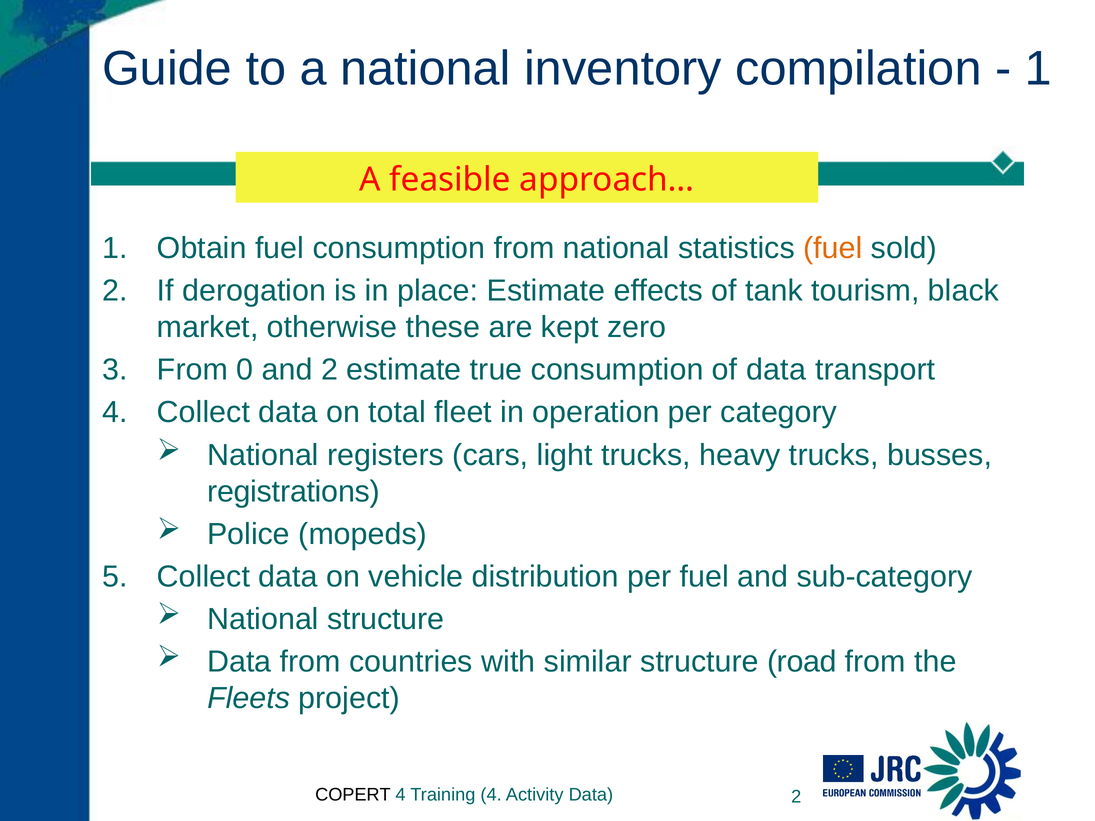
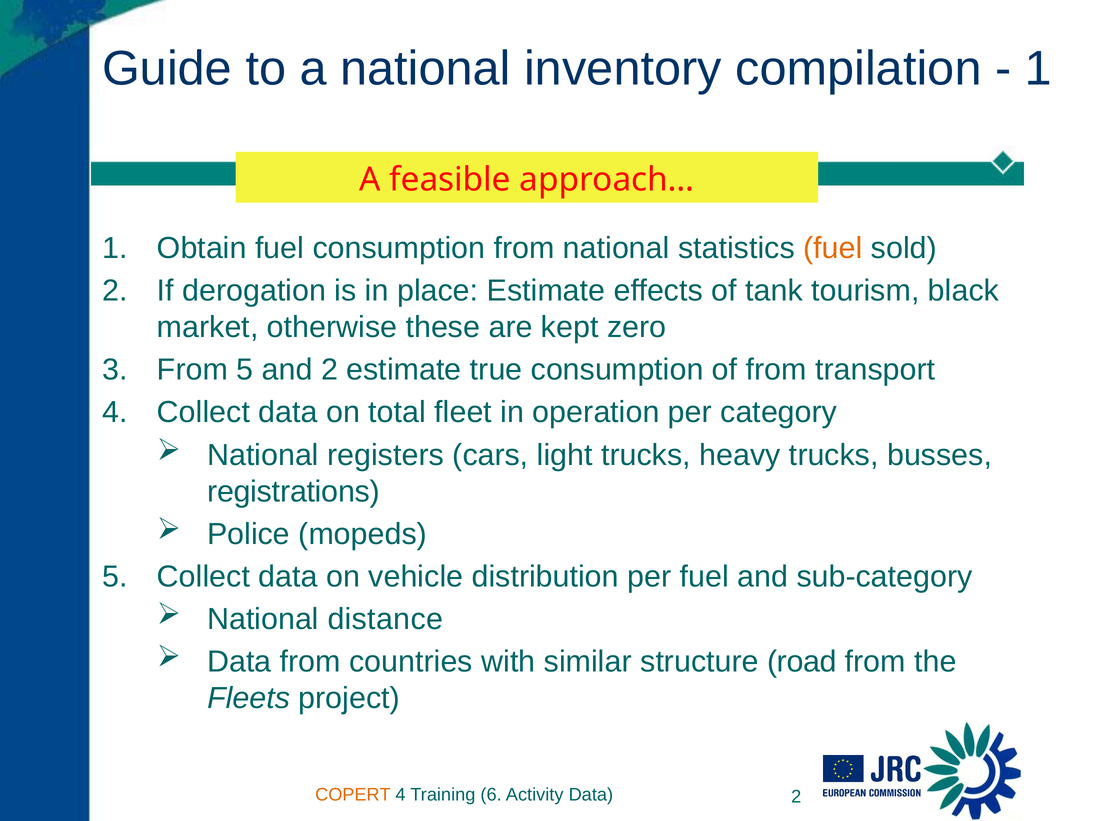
From 0: 0 -> 5
of data: data -> from
National structure: structure -> distance
COPERT colour: black -> orange
Training 4: 4 -> 6
